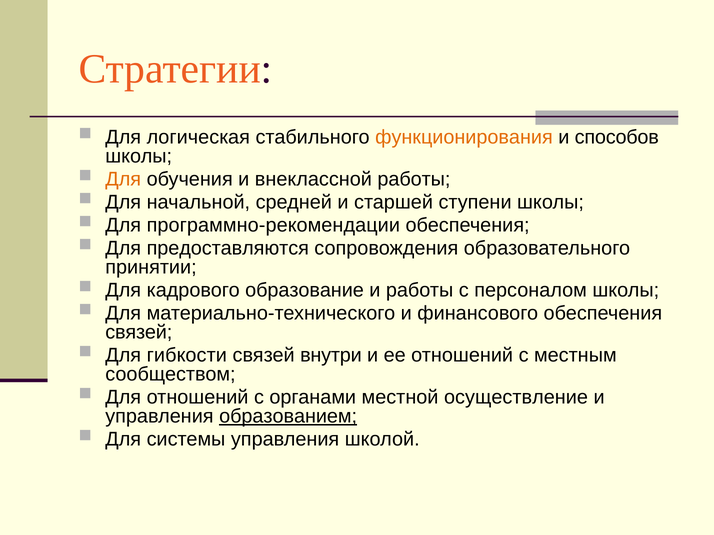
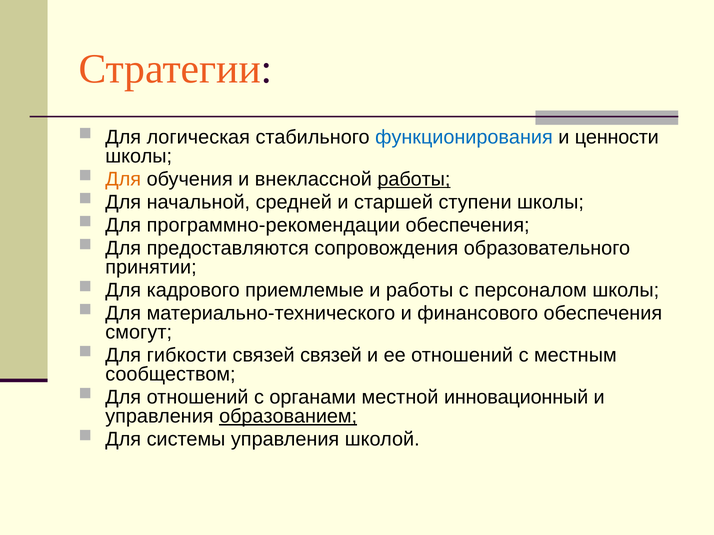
функционирования colour: orange -> blue
способов: способов -> ценности
работы at (414, 179) underline: none -> present
образование: образование -> приемлемые
связей at (139, 333): связей -> смогут
связей внутри: внутри -> связей
осуществление: осуществление -> инновационный
